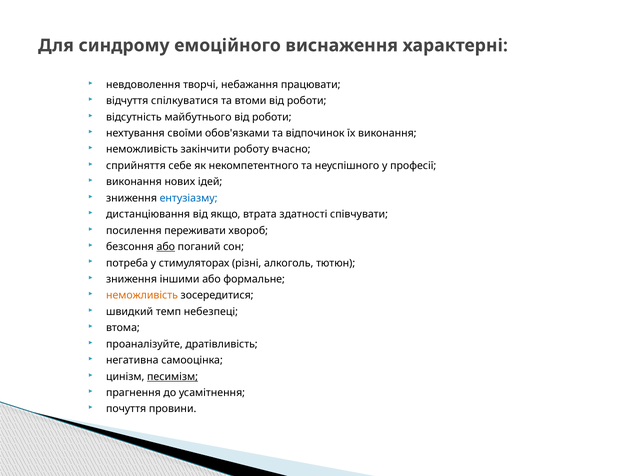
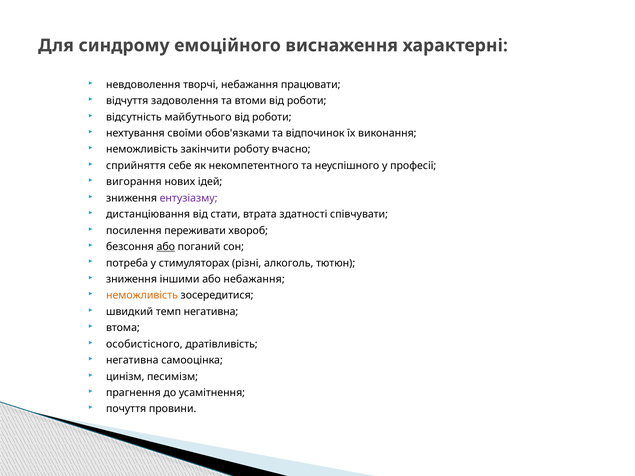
спілкуватися: спілкуватися -> задоволення
виконання at (134, 182): виконання -> вигорання
ентузіазму colour: blue -> purple
якщо: якщо -> стати
або формальне: формальне -> небажання
темп небезпеці: небезпеці -> негативна
проаналізуйте: проаналізуйте -> особистісного
песимізм underline: present -> none
